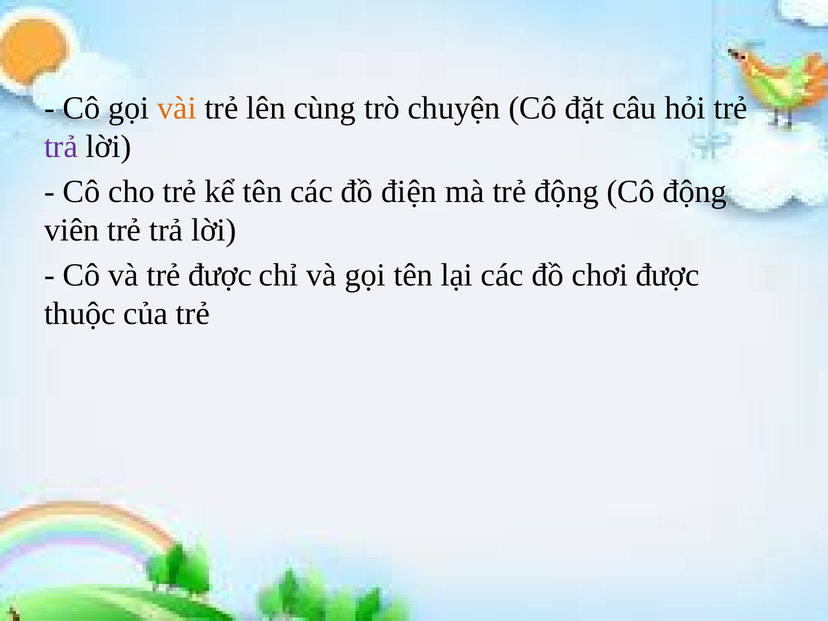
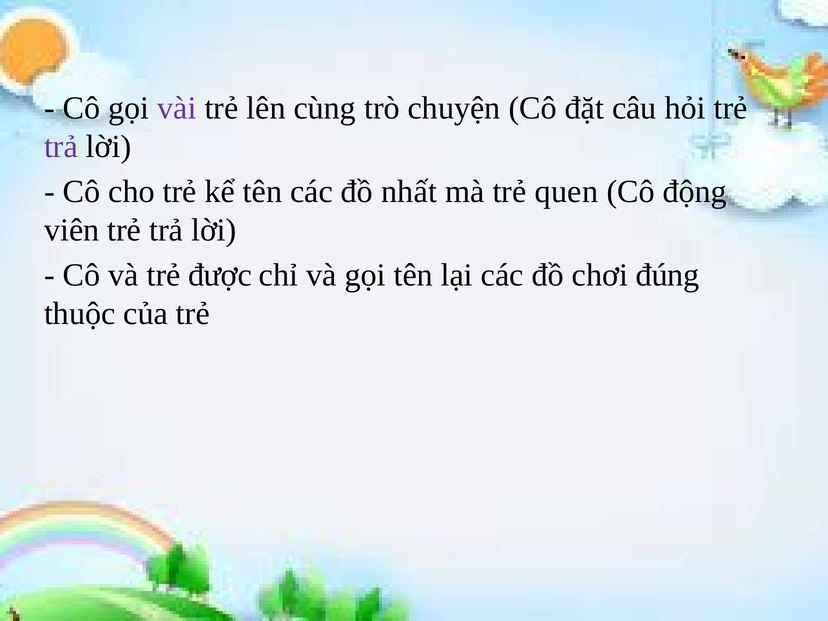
vài colour: orange -> purple
điện: điện -> nhất
trẻ động: động -> quen
chơi được: được -> đúng
